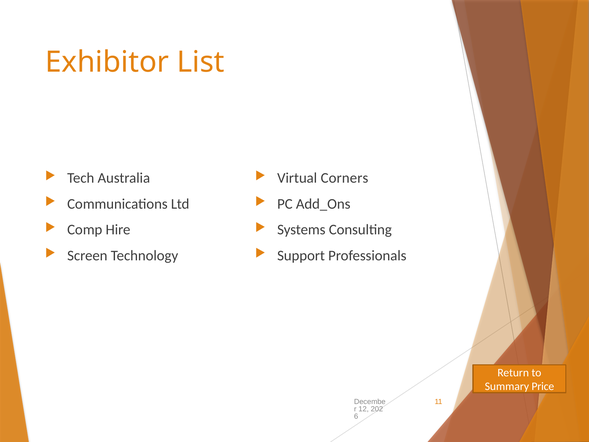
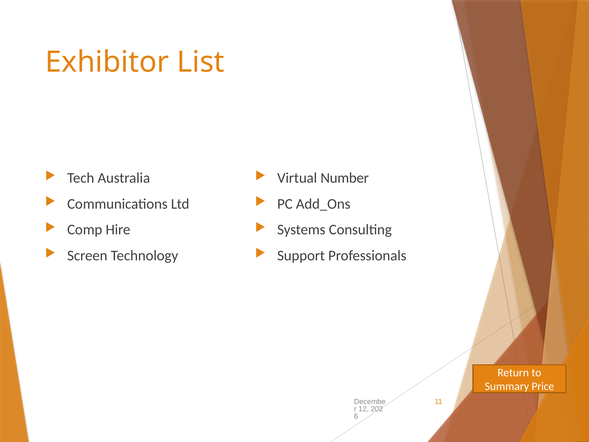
Corners: Corners -> Number
